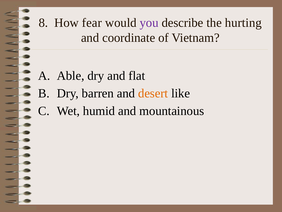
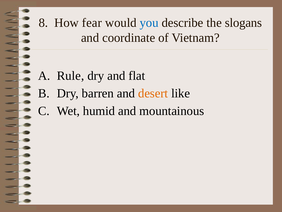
you colour: purple -> blue
hurting: hurting -> slogans
Able: Able -> Rule
